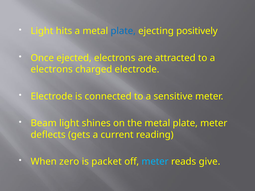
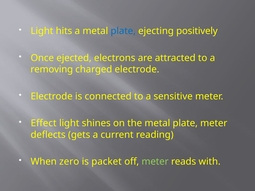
electrons at (52, 69): electrons -> removing
Beam: Beam -> Effect
meter at (155, 162) colour: light blue -> light green
give: give -> with
